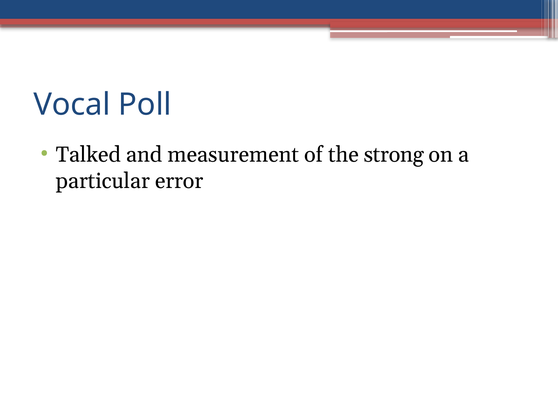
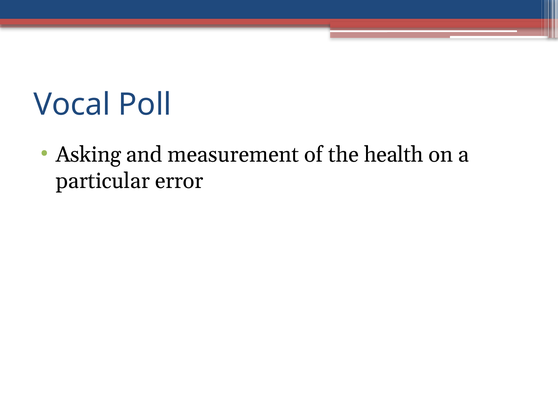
Talked: Talked -> Asking
strong: strong -> health
